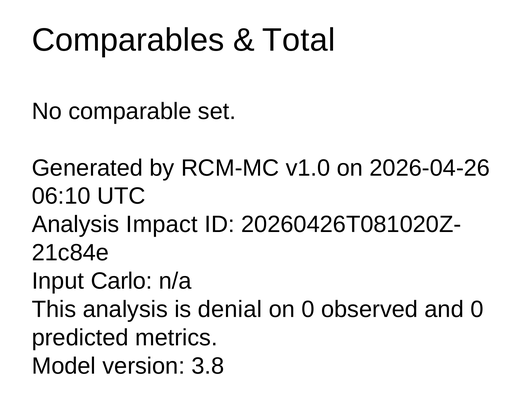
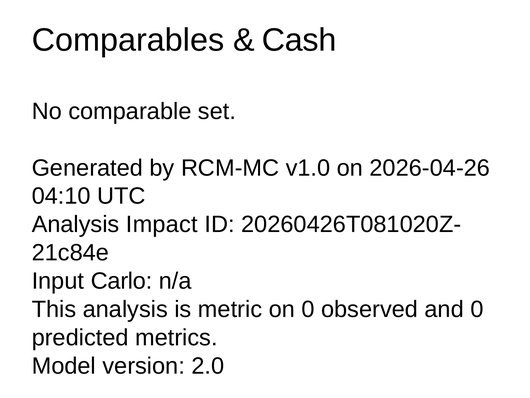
Total: Total -> Cash
06:10: 06:10 -> 04:10
denial: denial -> metric
3.8: 3.8 -> 2.0
